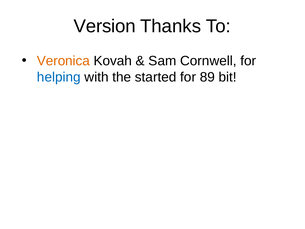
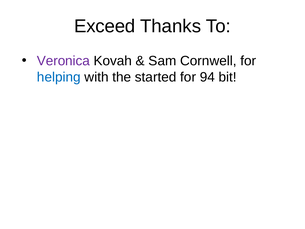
Version: Version -> Exceed
Veronica colour: orange -> purple
89: 89 -> 94
